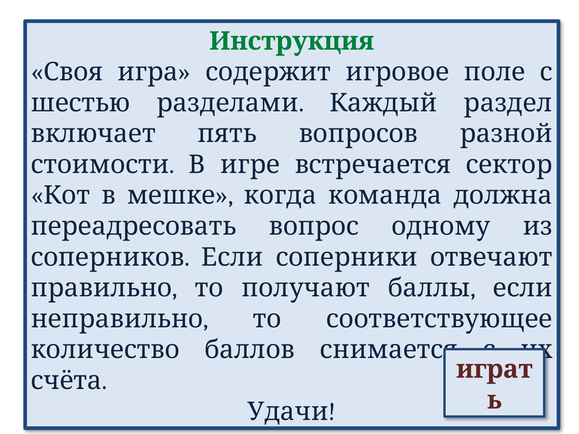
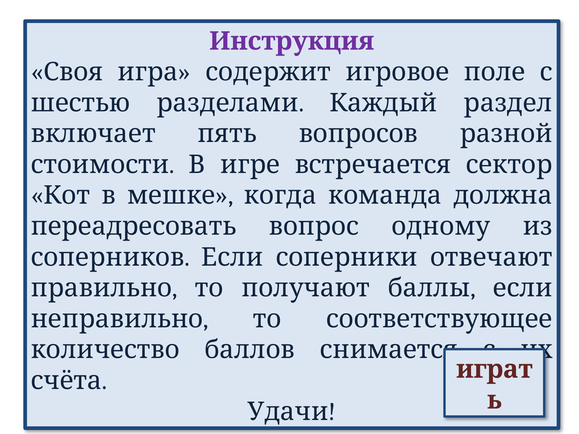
Инструкция colour: green -> purple
